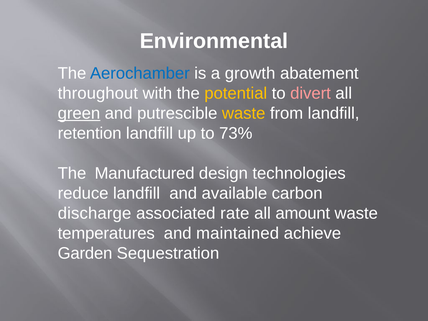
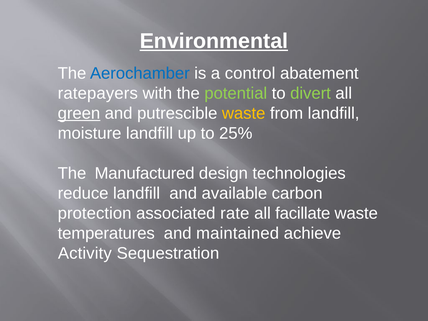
Environmental underline: none -> present
growth: growth -> control
throughout: throughout -> ratepayers
potential colour: yellow -> light green
divert colour: pink -> light green
retention: retention -> moisture
73%: 73% -> 25%
discharge: discharge -> protection
amount: amount -> facillate
Garden: Garden -> Activity
